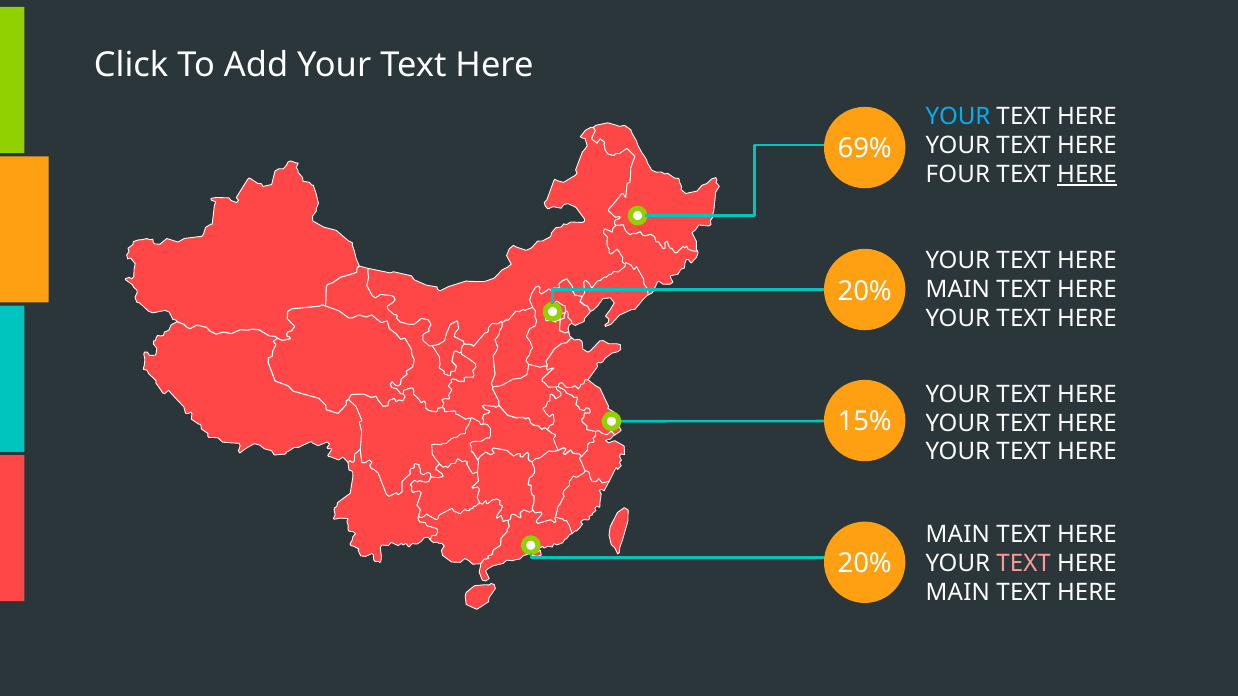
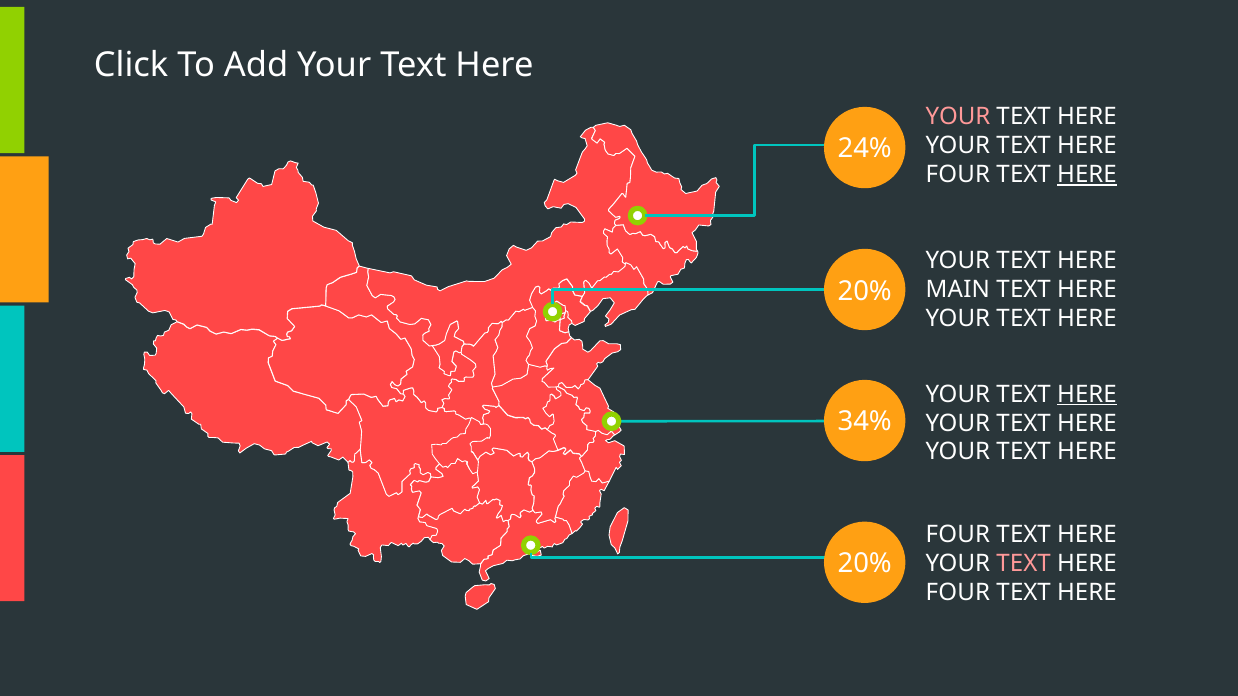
YOUR at (958, 117) colour: light blue -> pink
69%: 69% -> 24%
HERE at (1087, 394) underline: none -> present
15%: 15% -> 34%
MAIN at (958, 535): MAIN -> FOUR
MAIN at (958, 593): MAIN -> FOUR
